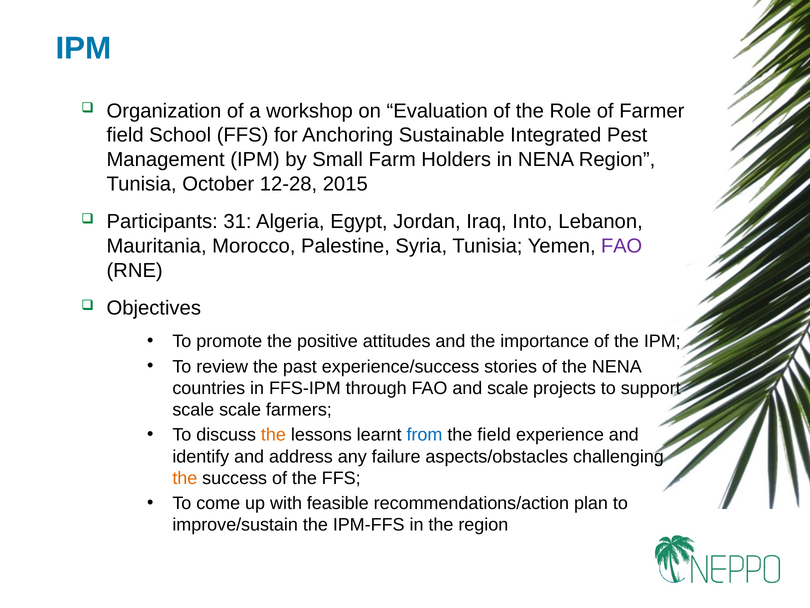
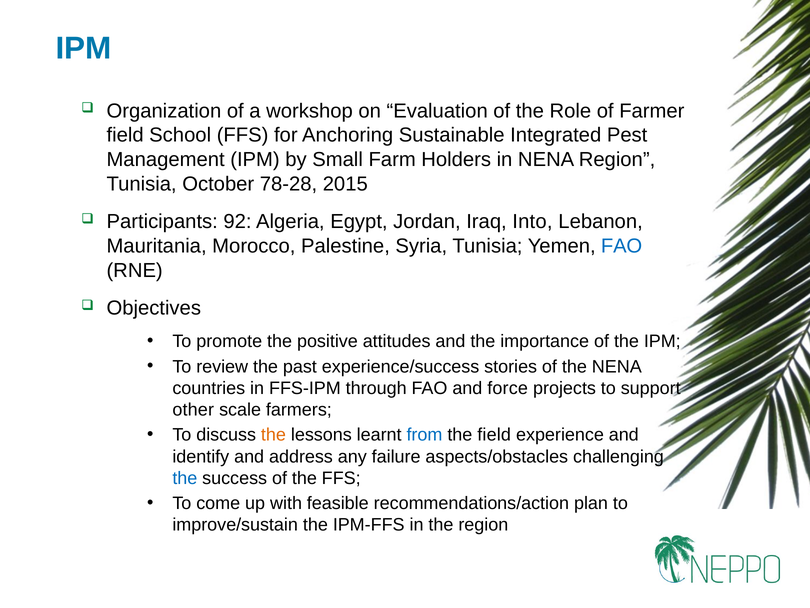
12-28: 12-28 -> 78-28
31: 31 -> 92
FAO at (622, 246) colour: purple -> blue
and scale: scale -> force
scale at (193, 409): scale -> other
the at (185, 478) colour: orange -> blue
